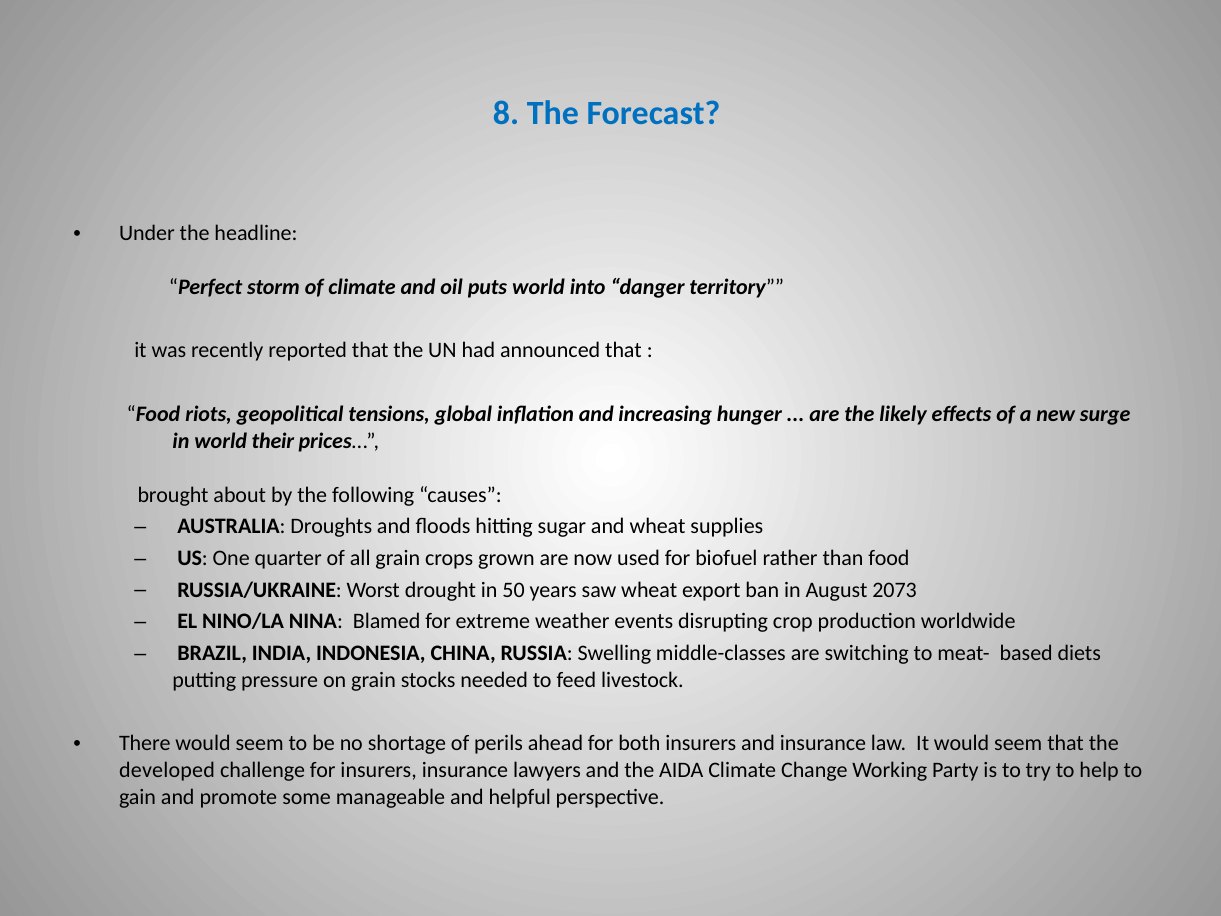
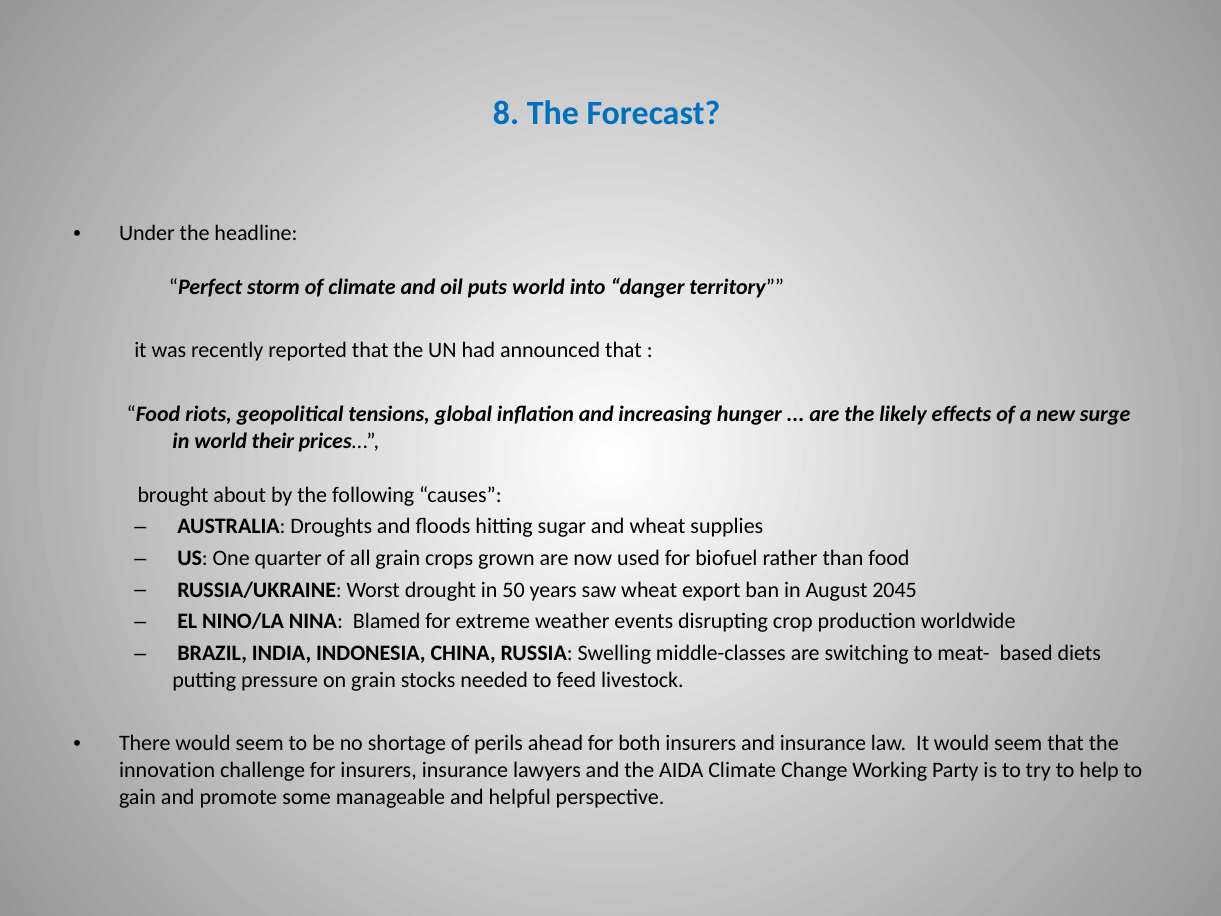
2073: 2073 -> 2045
developed: developed -> innovation
